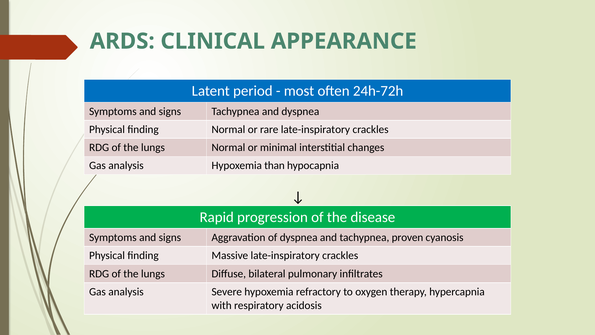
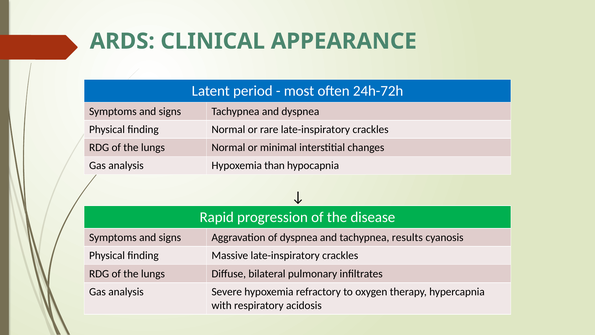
proven: proven -> results
